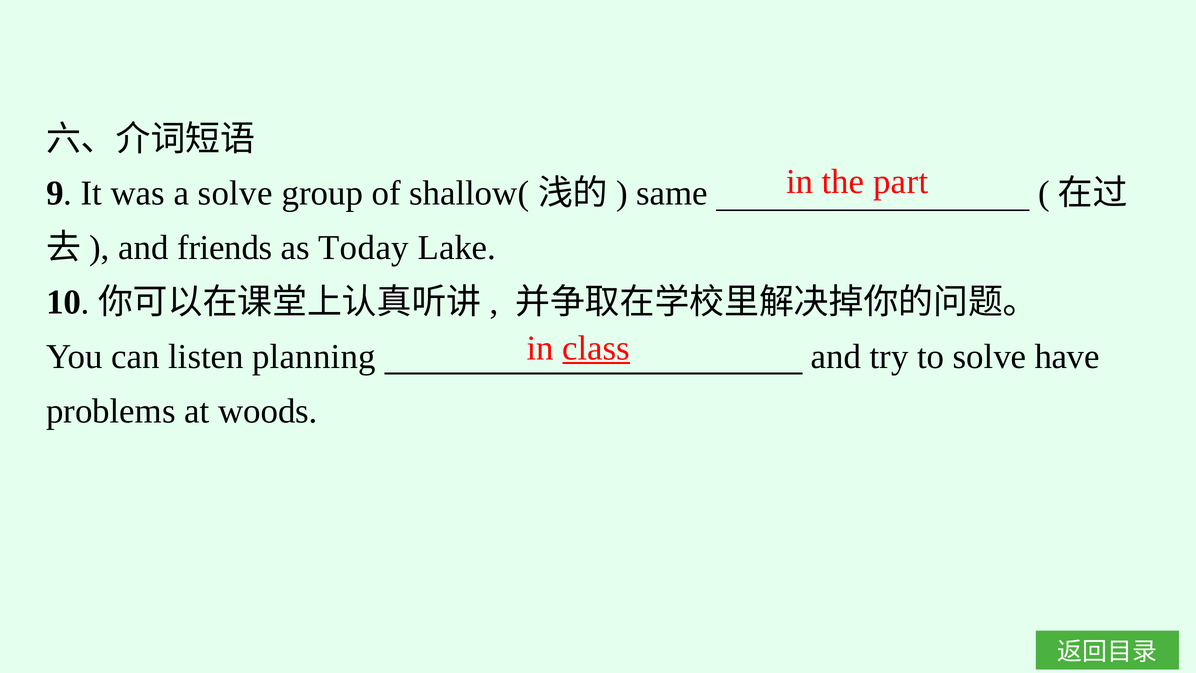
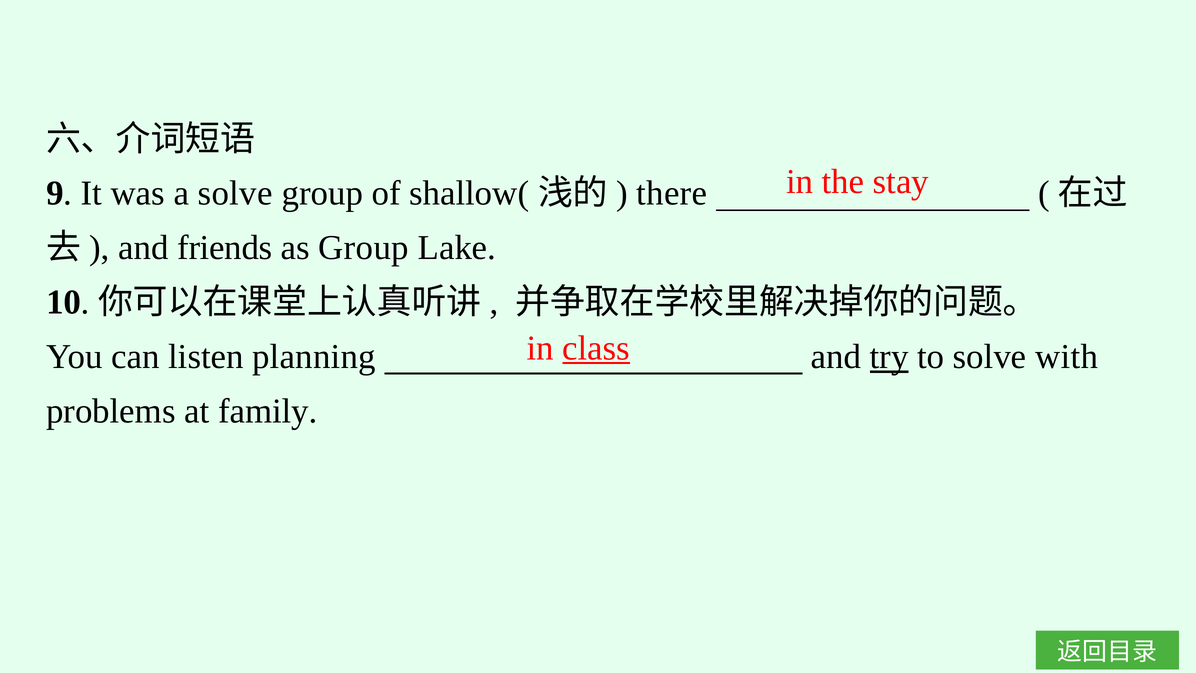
part: part -> stay
same: same -> there
as Today: Today -> Group
try underline: none -> present
have: have -> with
woods: woods -> family
